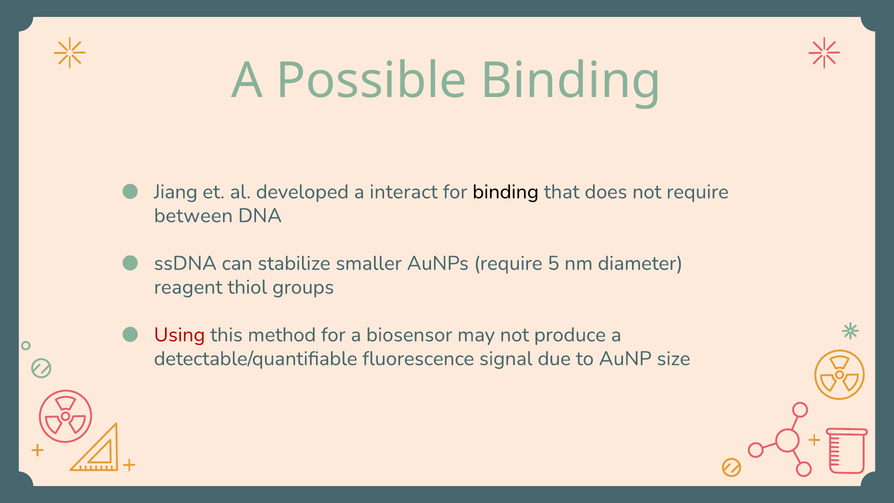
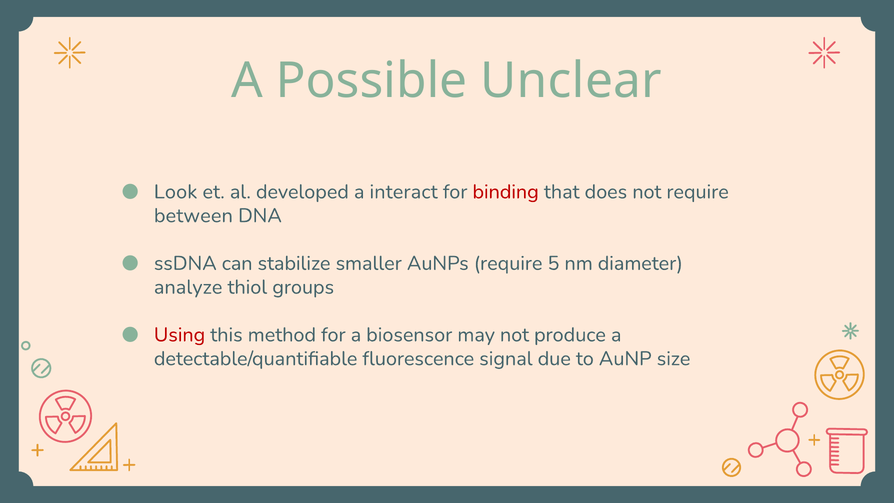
Possible Binding: Binding -> Unclear
Jiang: Jiang -> Look
binding at (506, 192) colour: black -> red
reagent: reagent -> analyze
